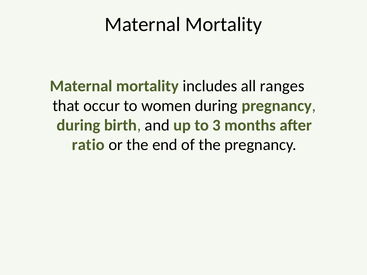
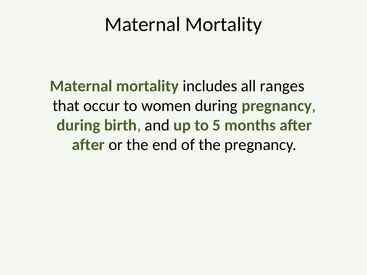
3: 3 -> 5
ratio at (88, 145): ratio -> after
